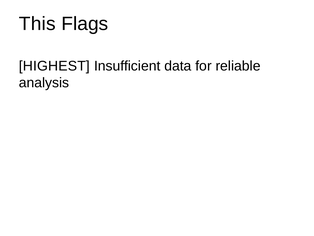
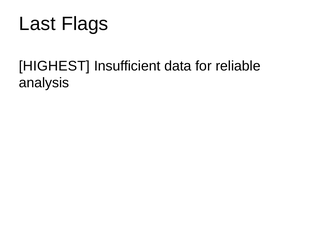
This: This -> Last
